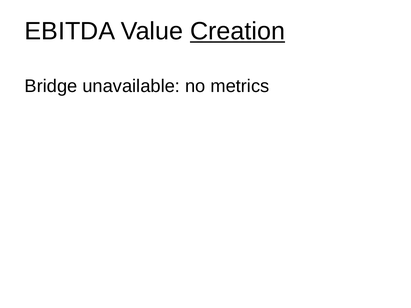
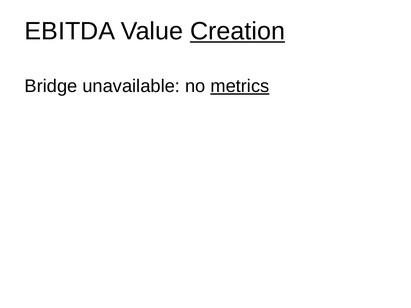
metrics underline: none -> present
